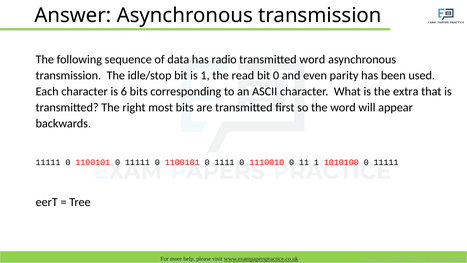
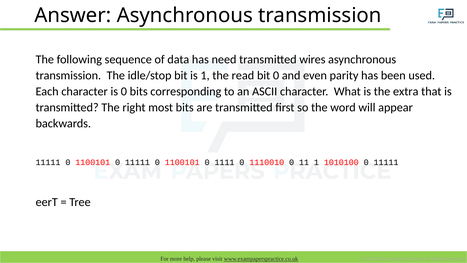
radio: radio -> need
transmitted word: word -> wires
is 6: 6 -> 0
